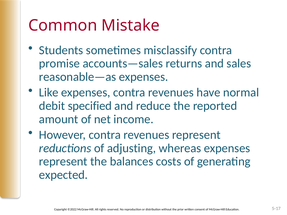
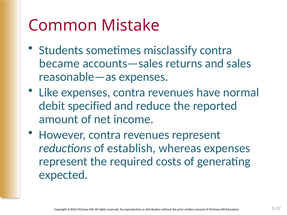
promise: promise -> became
adjusting: adjusting -> establish
balances: balances -> required
